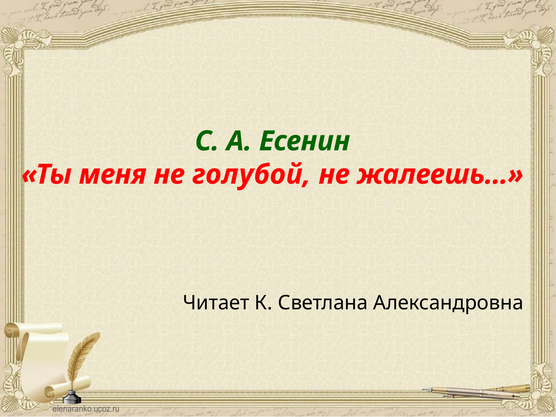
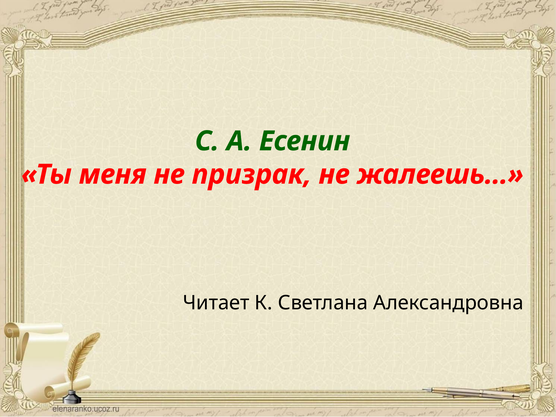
голубой: голубой -> призрак
